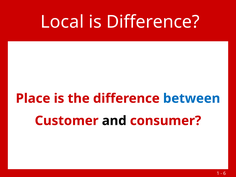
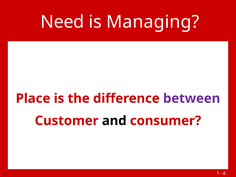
Local: Local -> Need
is Difference: Difference -> Managing
between colour: blue -> purple
